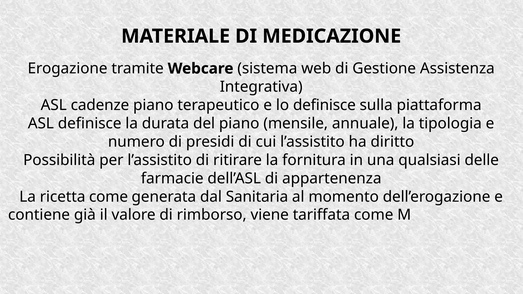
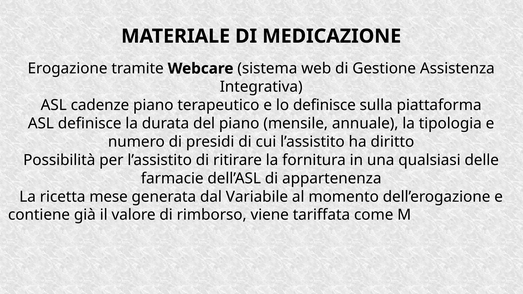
ricetta come: come -> mese
Sanitaria: Sanitaria -> Variabile
